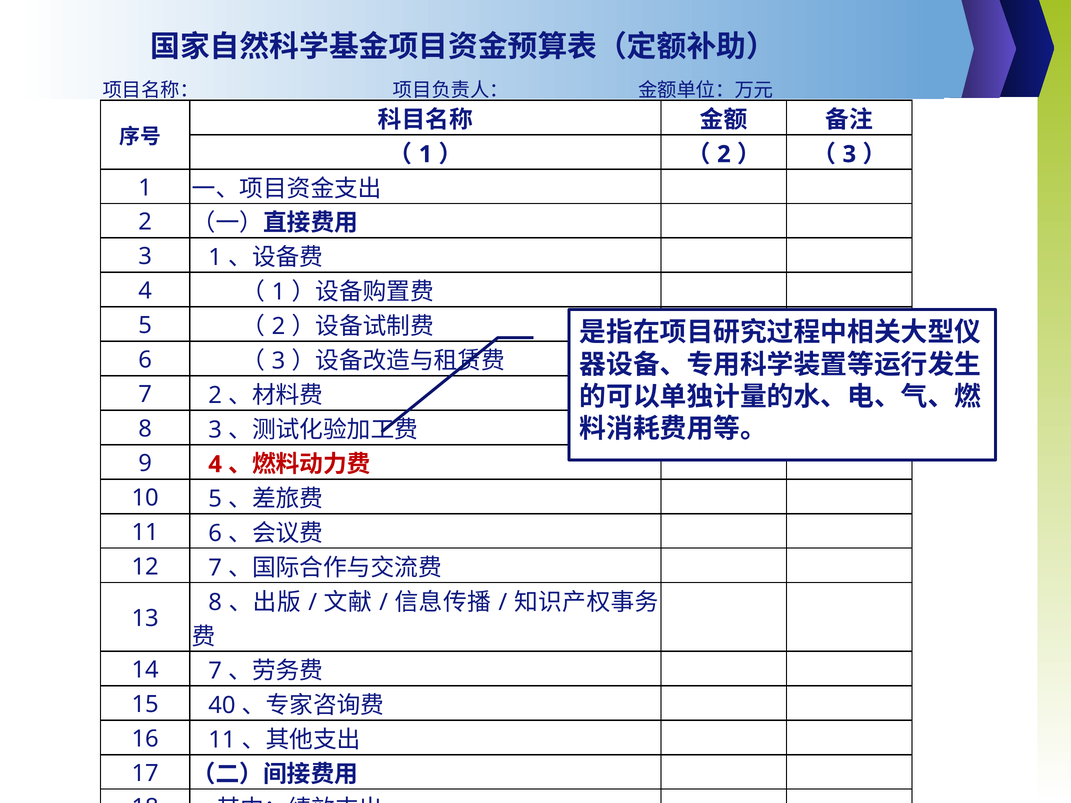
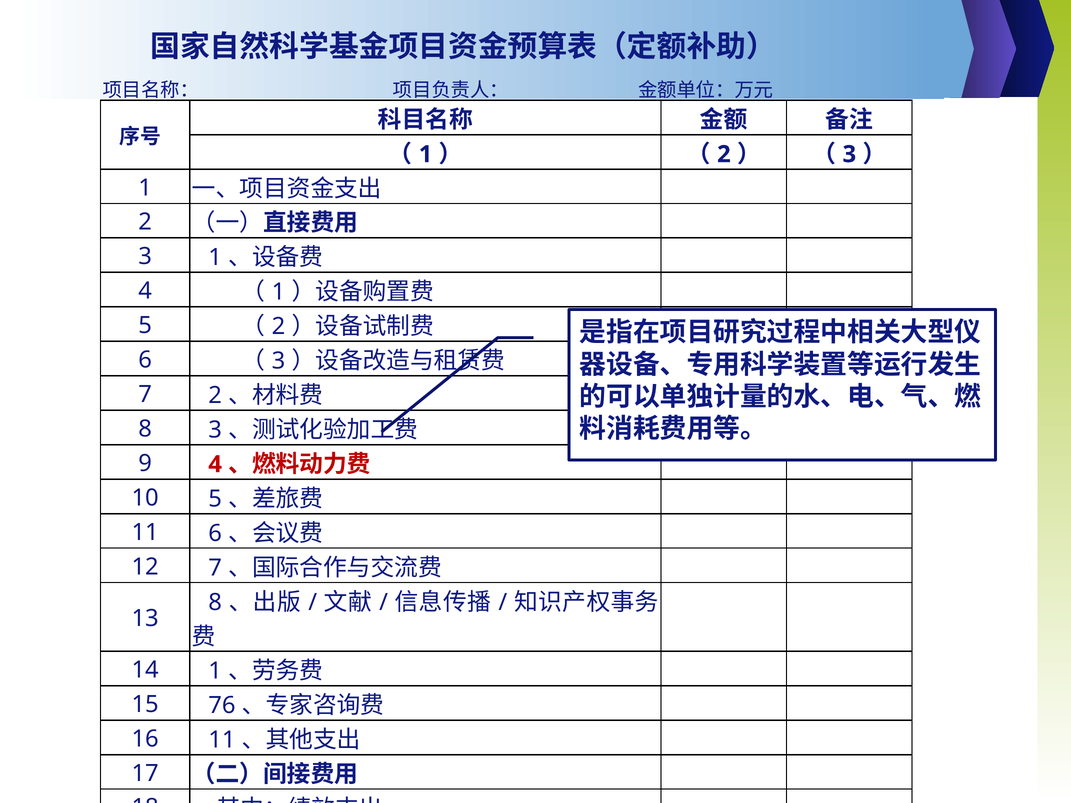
14 7: 7 -> 1
40: 40 -> 76
